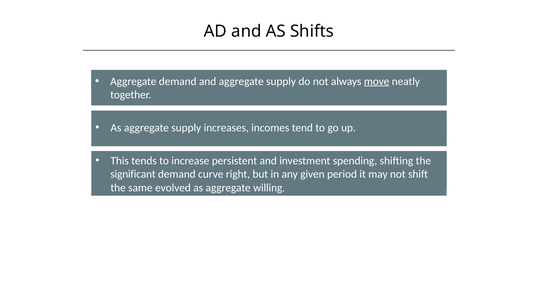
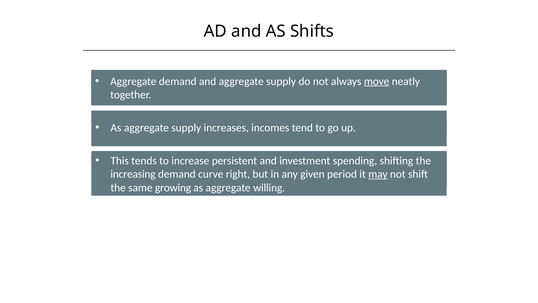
significant: significant -> increasing
may underline: none -> present
evolved: evolved -> growing
